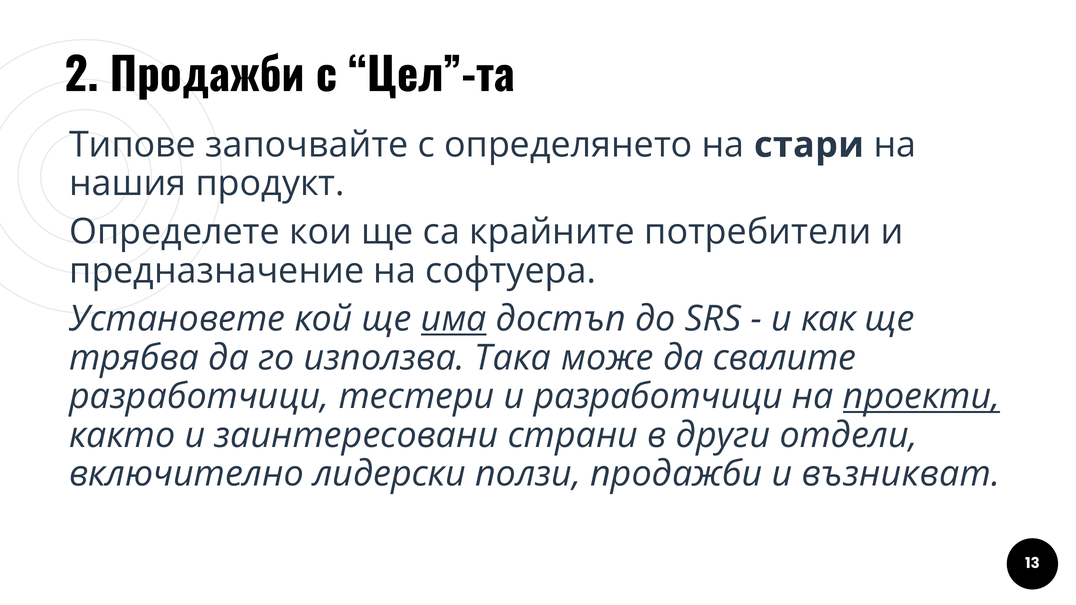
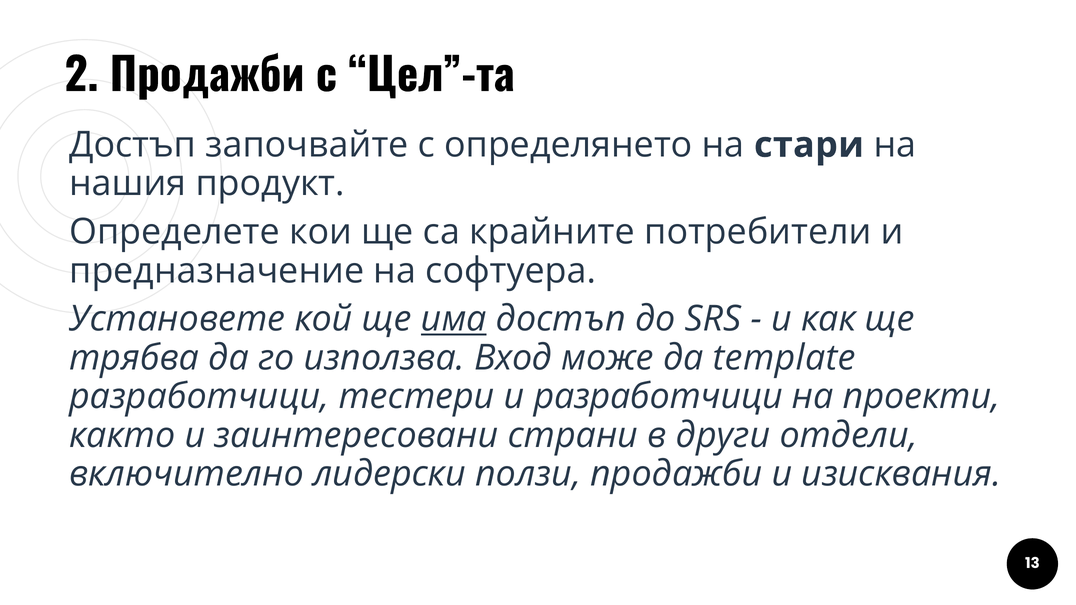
Типове at (133, 145): Типове -> Достъп
Така: Така -> Вход
свалите: свалите -> template
проекти underline: present -> none
възникват: възникват -> изисквания
